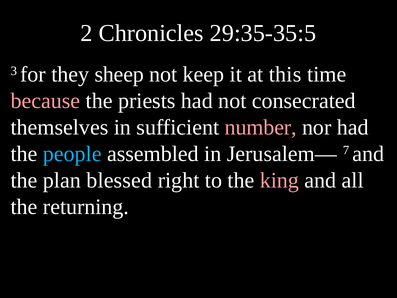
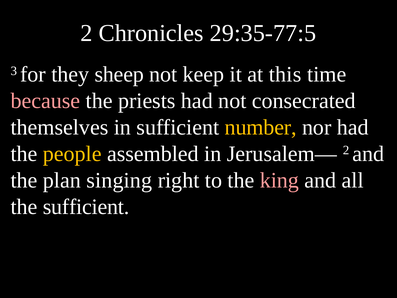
29:35-35:5: 29:35-35:5 -> 29:35-77:5
number colour: pink -> yellow
people colour: light blue -> yellow
Jerusalem— 7: 7 -> 2
blessed: blessed -> singing
the returning: returning -> sufficient
